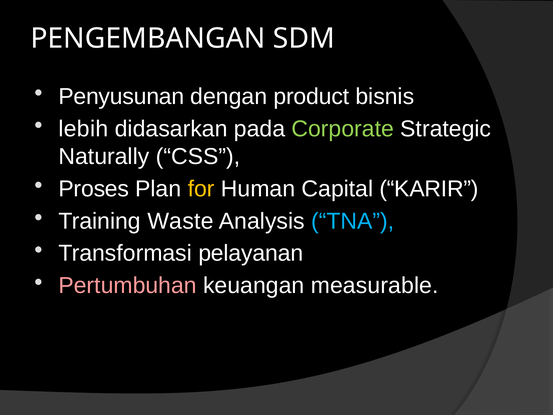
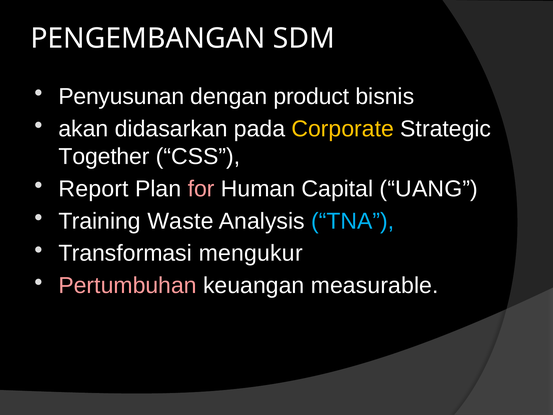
lebih: lebih -> akan
Corporate colour: light green -> yellow
Naturally: Naturally -> Together
Proses: Proses -> Report
for colour: yellow -> pink
KARIR: KARIR -> UANG
pelayanan: pelayanan -> mengukur
